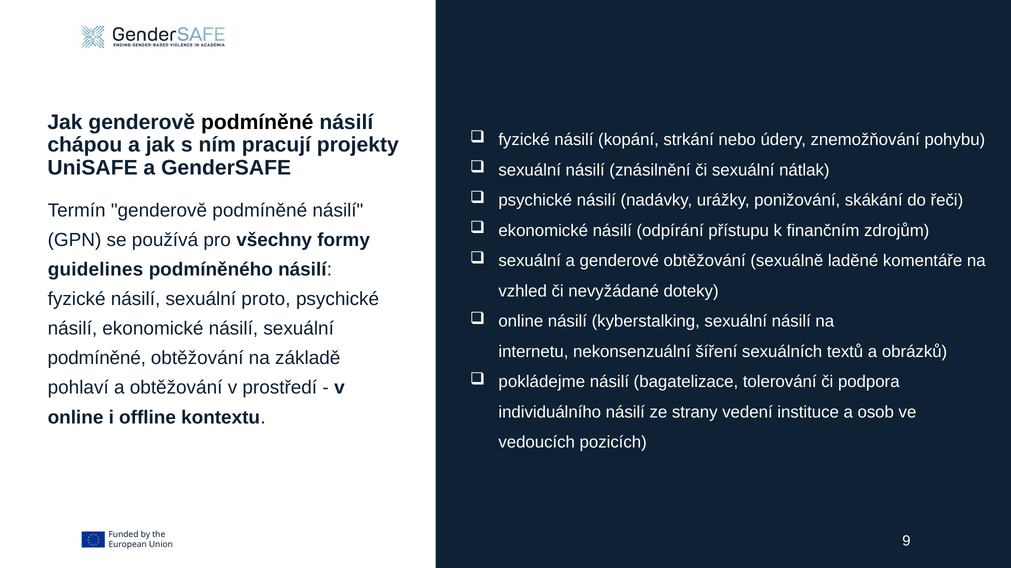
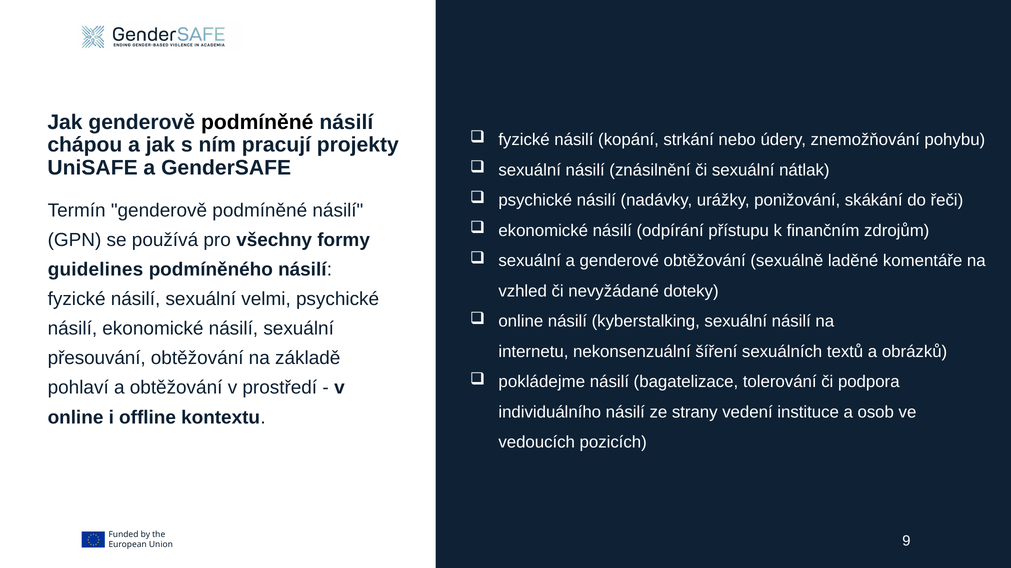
proto: proto -> velmi
podmíněné at (97, 359): podmíněné -> přesouvání
